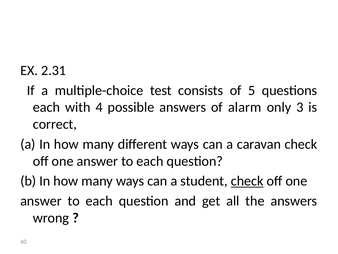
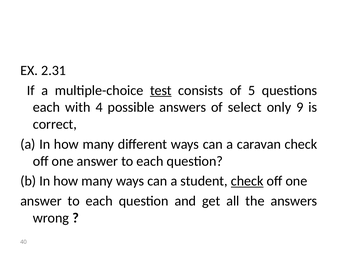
test underline: none -> present
alarm: alarm -> select
3: 3 -> 9
